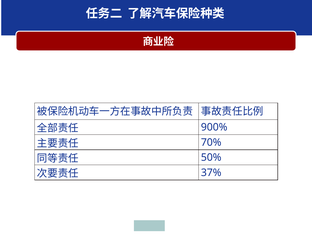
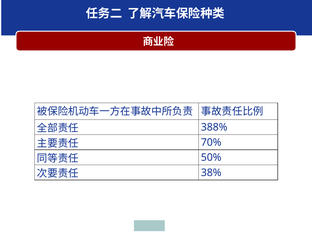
900%: 900% -> 388%
37%: 37% -> 38%
